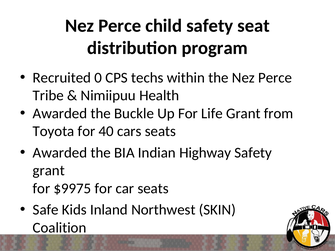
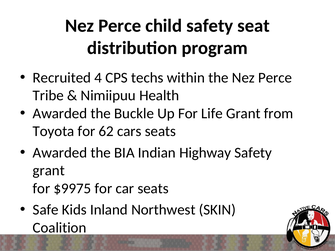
0: 0 -> 4
40: 40 -> 62
